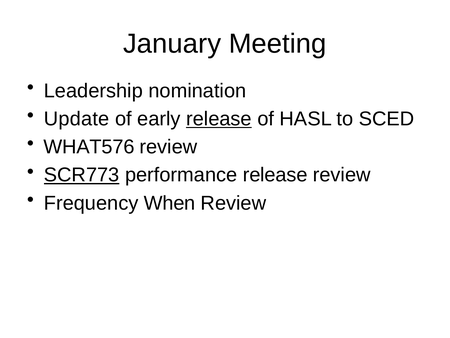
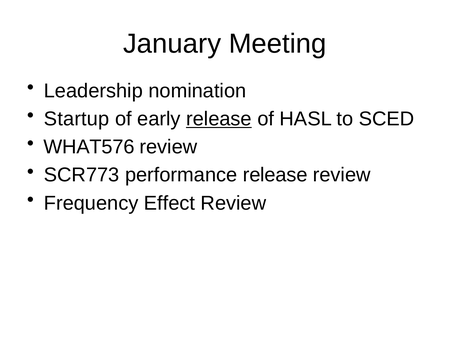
Update: Update -> Startup
SCR773 underline: present -> none
When: When -> Effect
